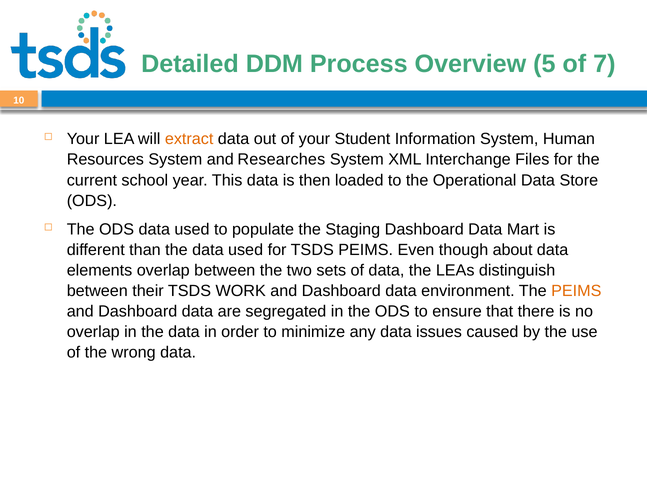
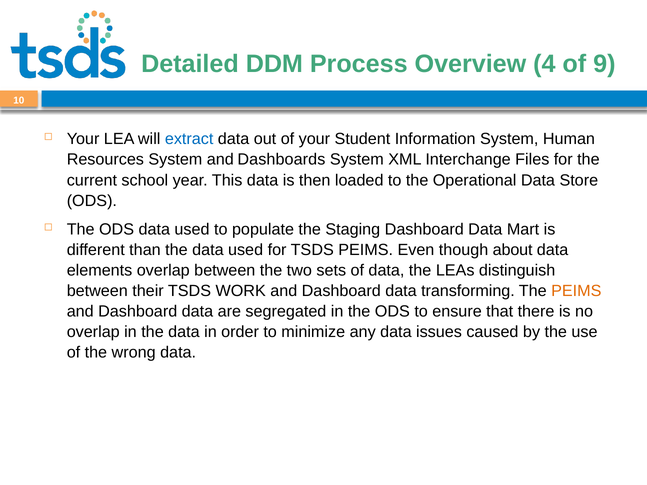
5: 5 -> 4
7: 7 -> 9
extract colour: orange -> blue
Researches: Researches -> Dashboards
environment: environment -> transforming
